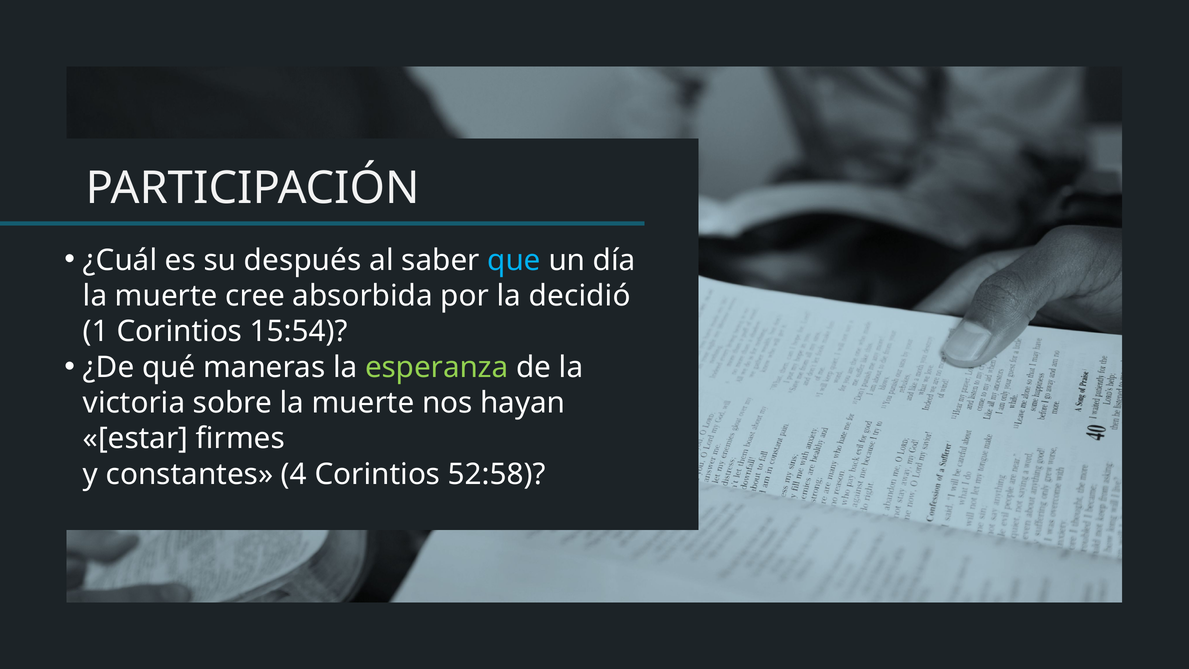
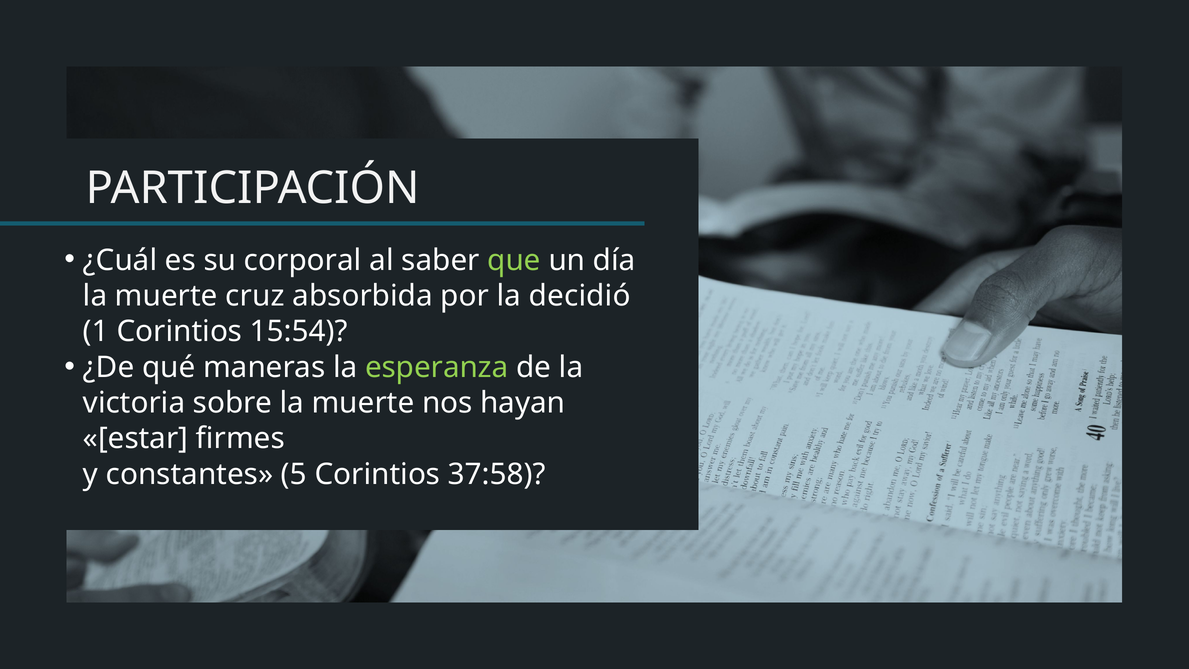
después: después -> corporal
que colour: light blue -> light green
cree: cree -> cruz
4: 4 -> 5
52:58: 52:58 -> 37:58
